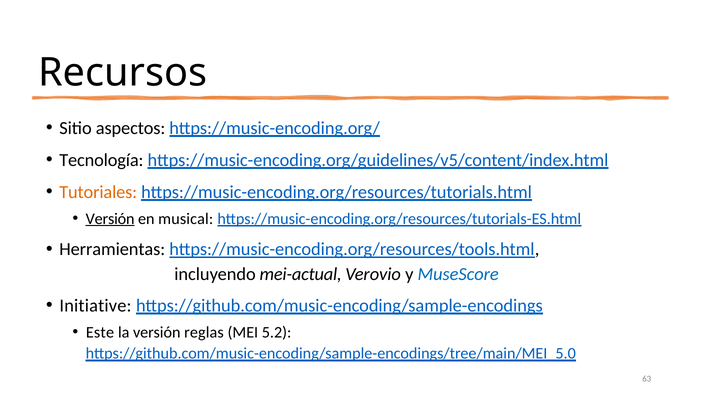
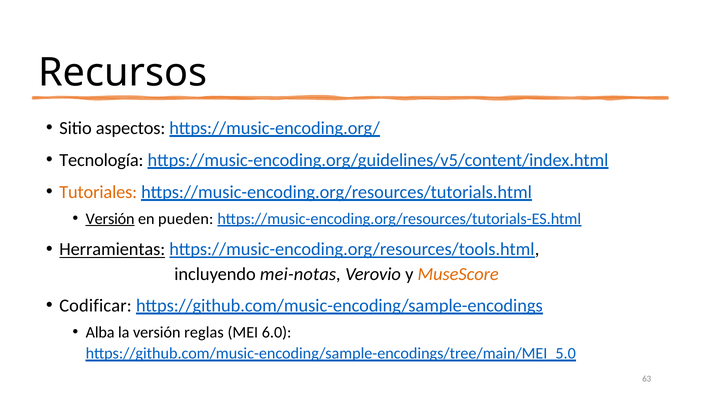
musical: musical -> pueden
Herramientas underline: none -> present
mei-actual: mei-actual -> mei-notas
MuseScore colour: blue -> orange
Initiative: Initiative -> Codificar
Este: Este -> Alba
5.2: 5.2 -> 6.0
